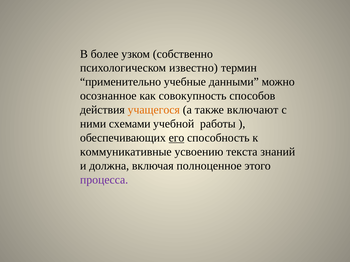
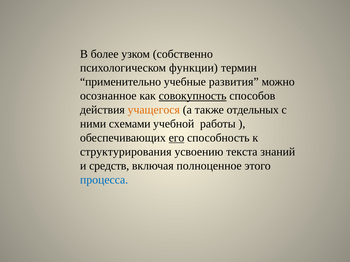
известно: известно -> функции
данными: данными -> развития
совокупность underline: none -> present
включают: включают -> отдельных
коммуникативные: коммуникативные -> структурирования
должна: должна -> средств
процесса colour: purple -> blue
